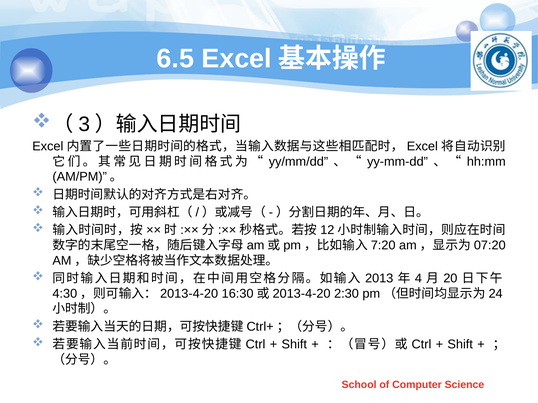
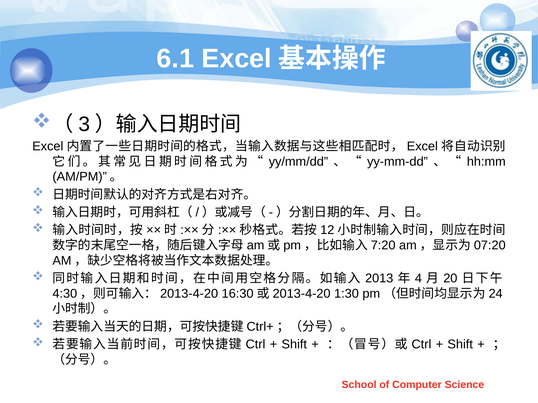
6.5: 6.5 -> 6.1
2:30: 2:30 -> 1:30
